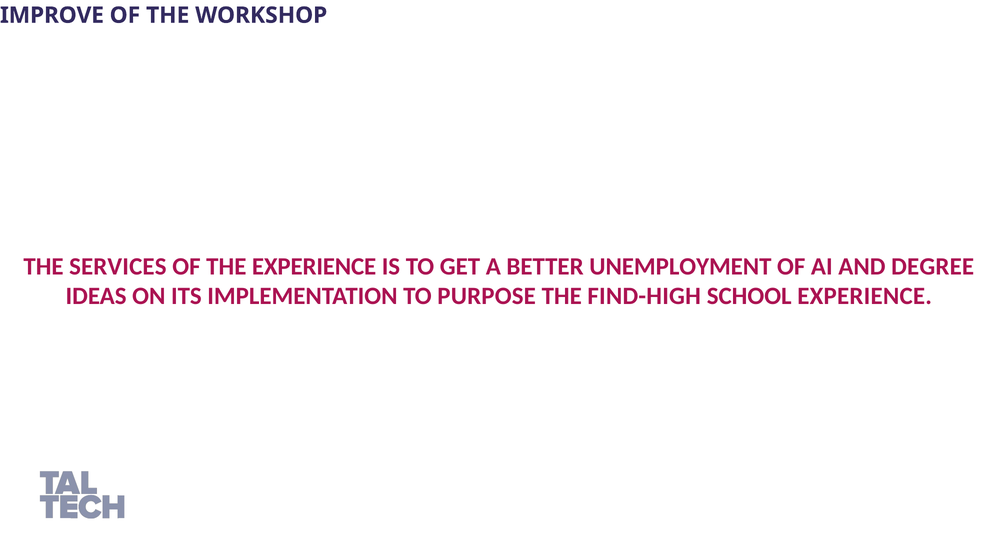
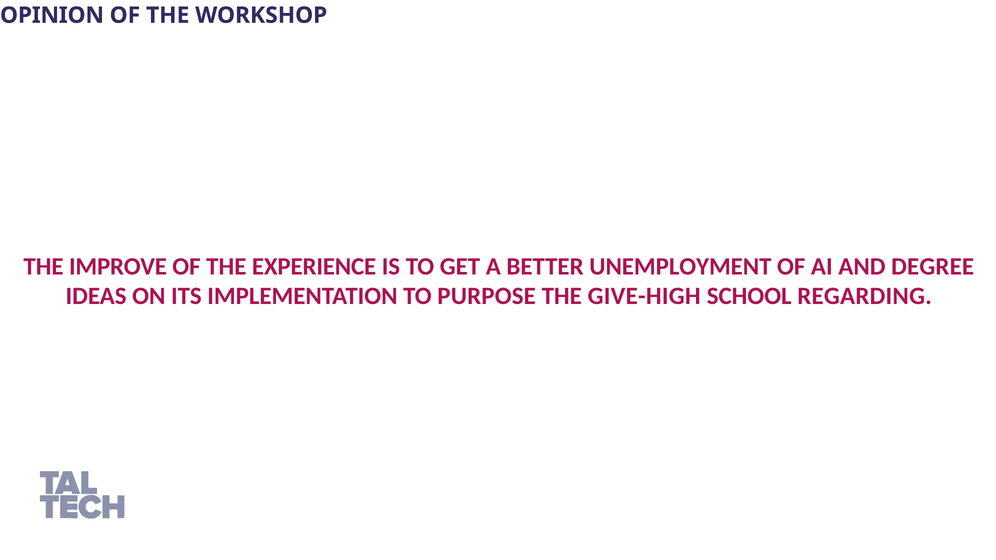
IMPROVE: IMPROVE -> OPINION
SERVICES: SERVICES -> IMPROVE
FIND-HIGH: FIND-HIGH -> GIVE-HIGH
SCHOOL EXPERIENCE: EXPERIENCE -> REGARDING
